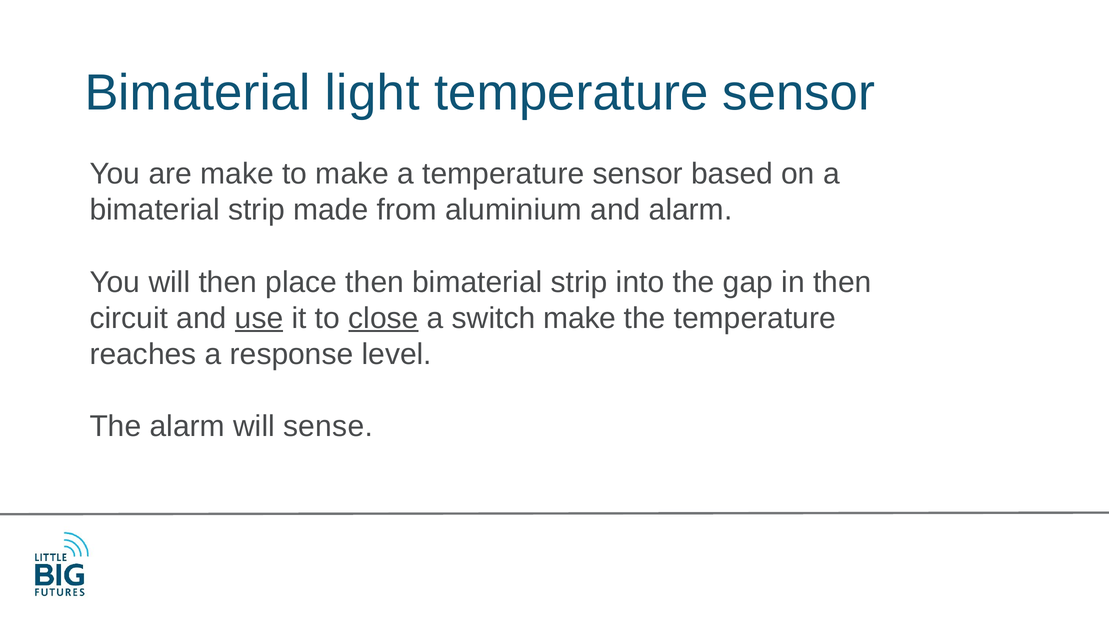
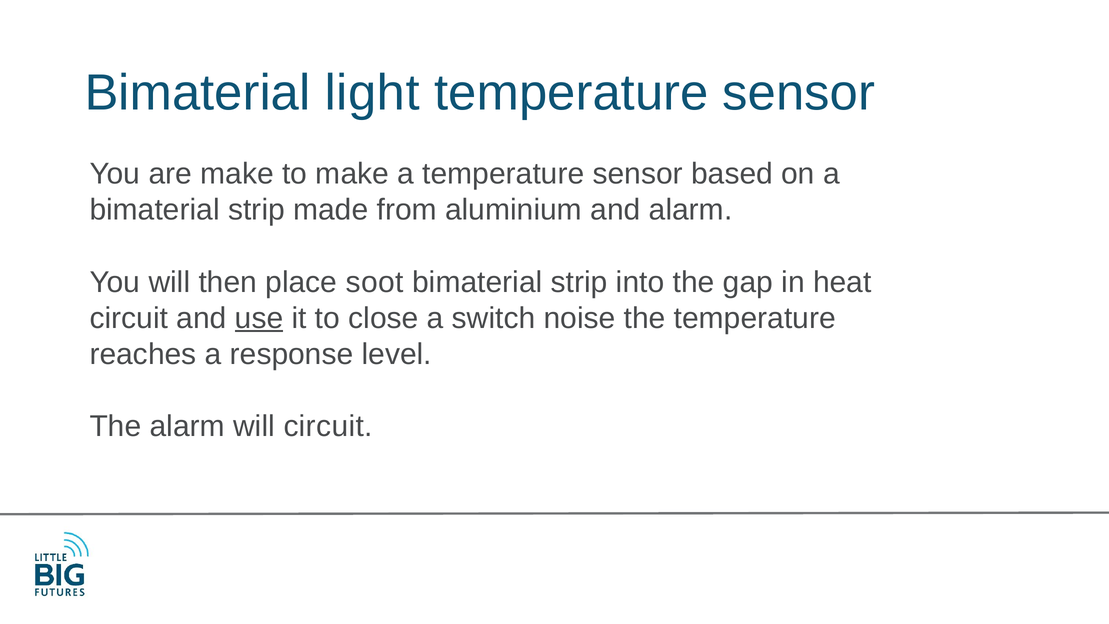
place then: then -> soot
in then: then -> heat
close underline: present -> none
switch make: make -> noise
will sense: sense -> circuit
